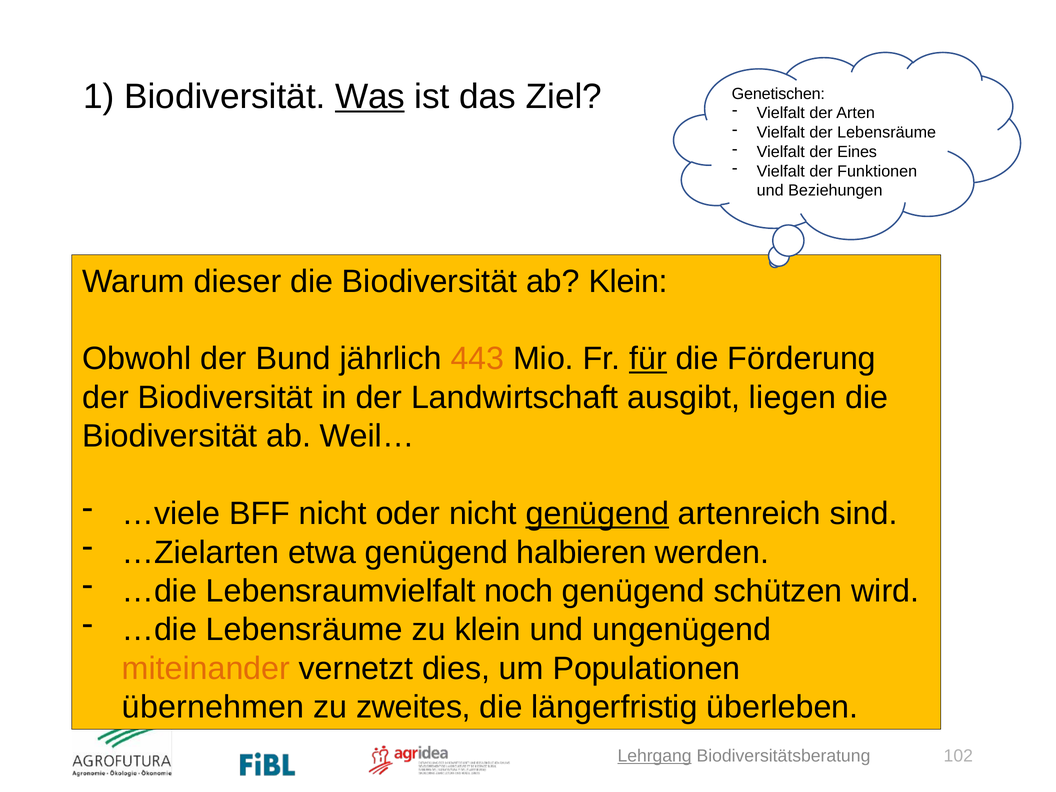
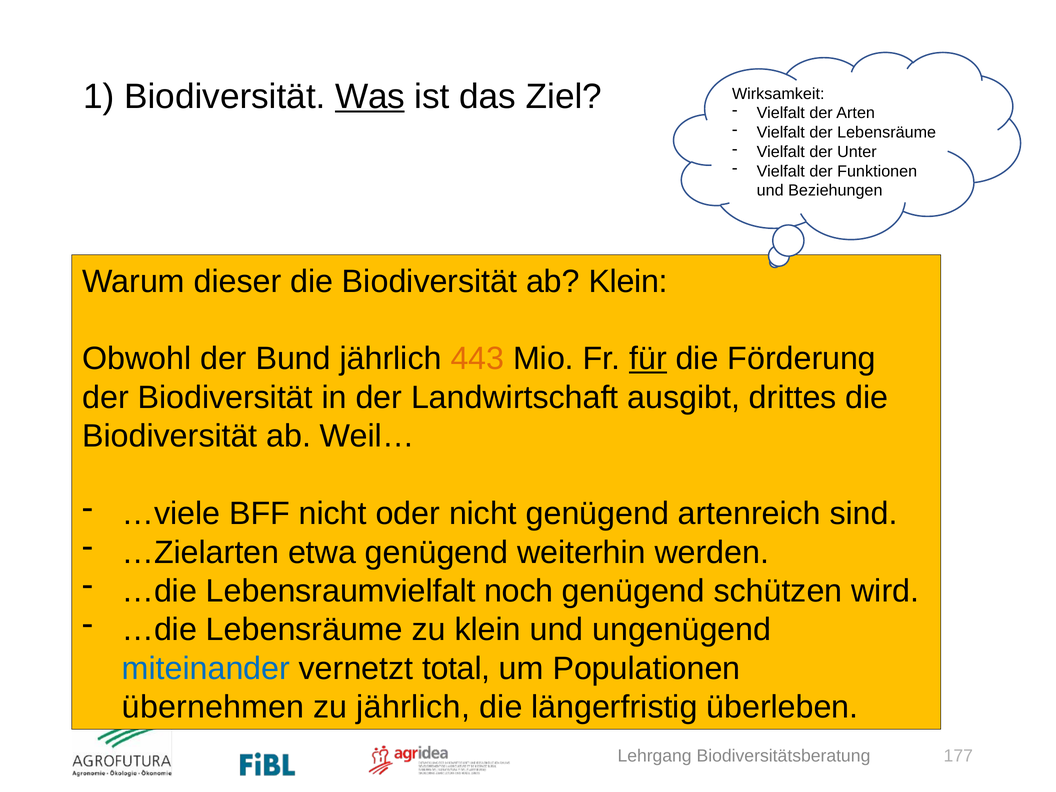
Genetischen: Genetischen -> Wirksamkeit
Eines: Eines -> Unter
liegen: liegen -> drittes
genügend at (597, 514) underline: present -> none
halbieren: halbieren -> weiterhin
miteinander colour: orange -> blue
dies: dies -> total
zu zweites: zweites -> jährlich
Lehrgang underline: present -> none
102: 102 -> 177
